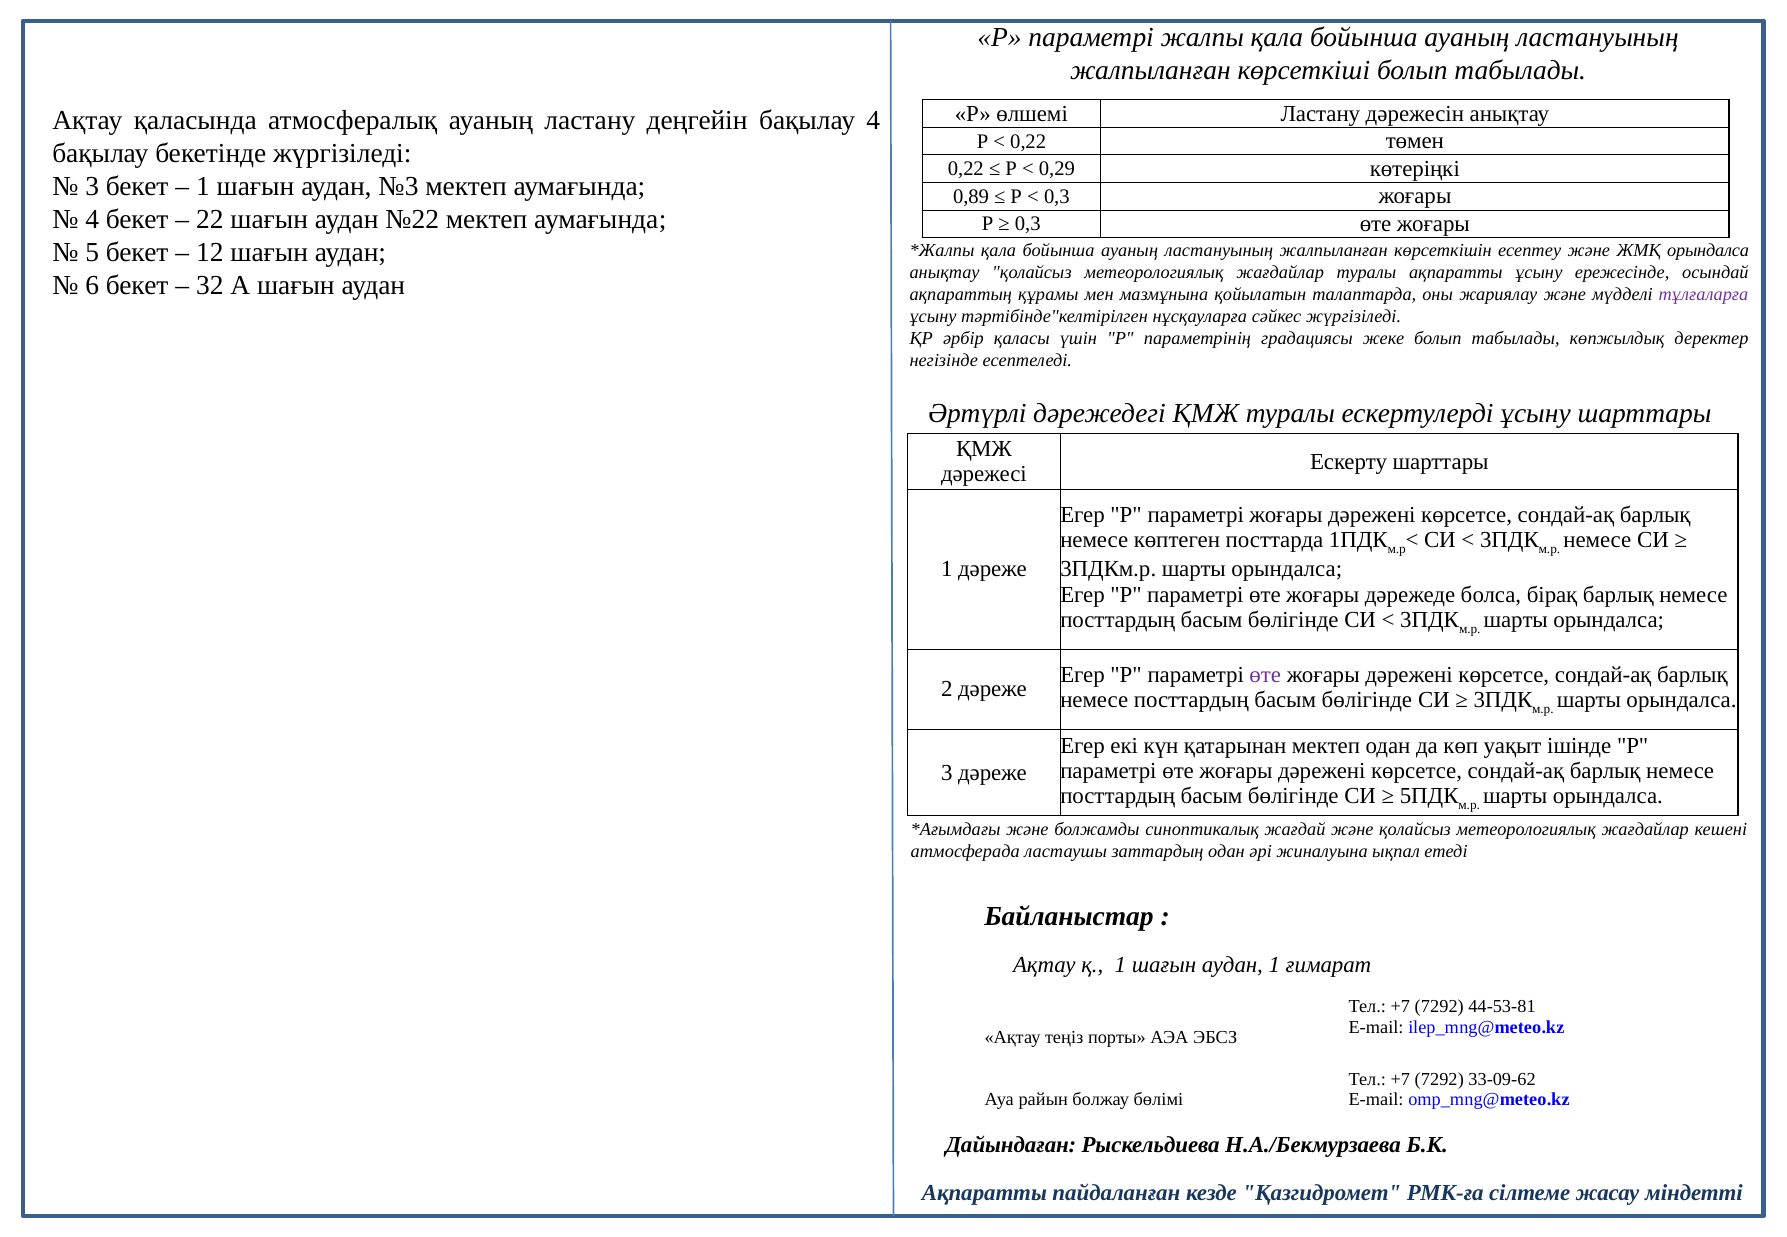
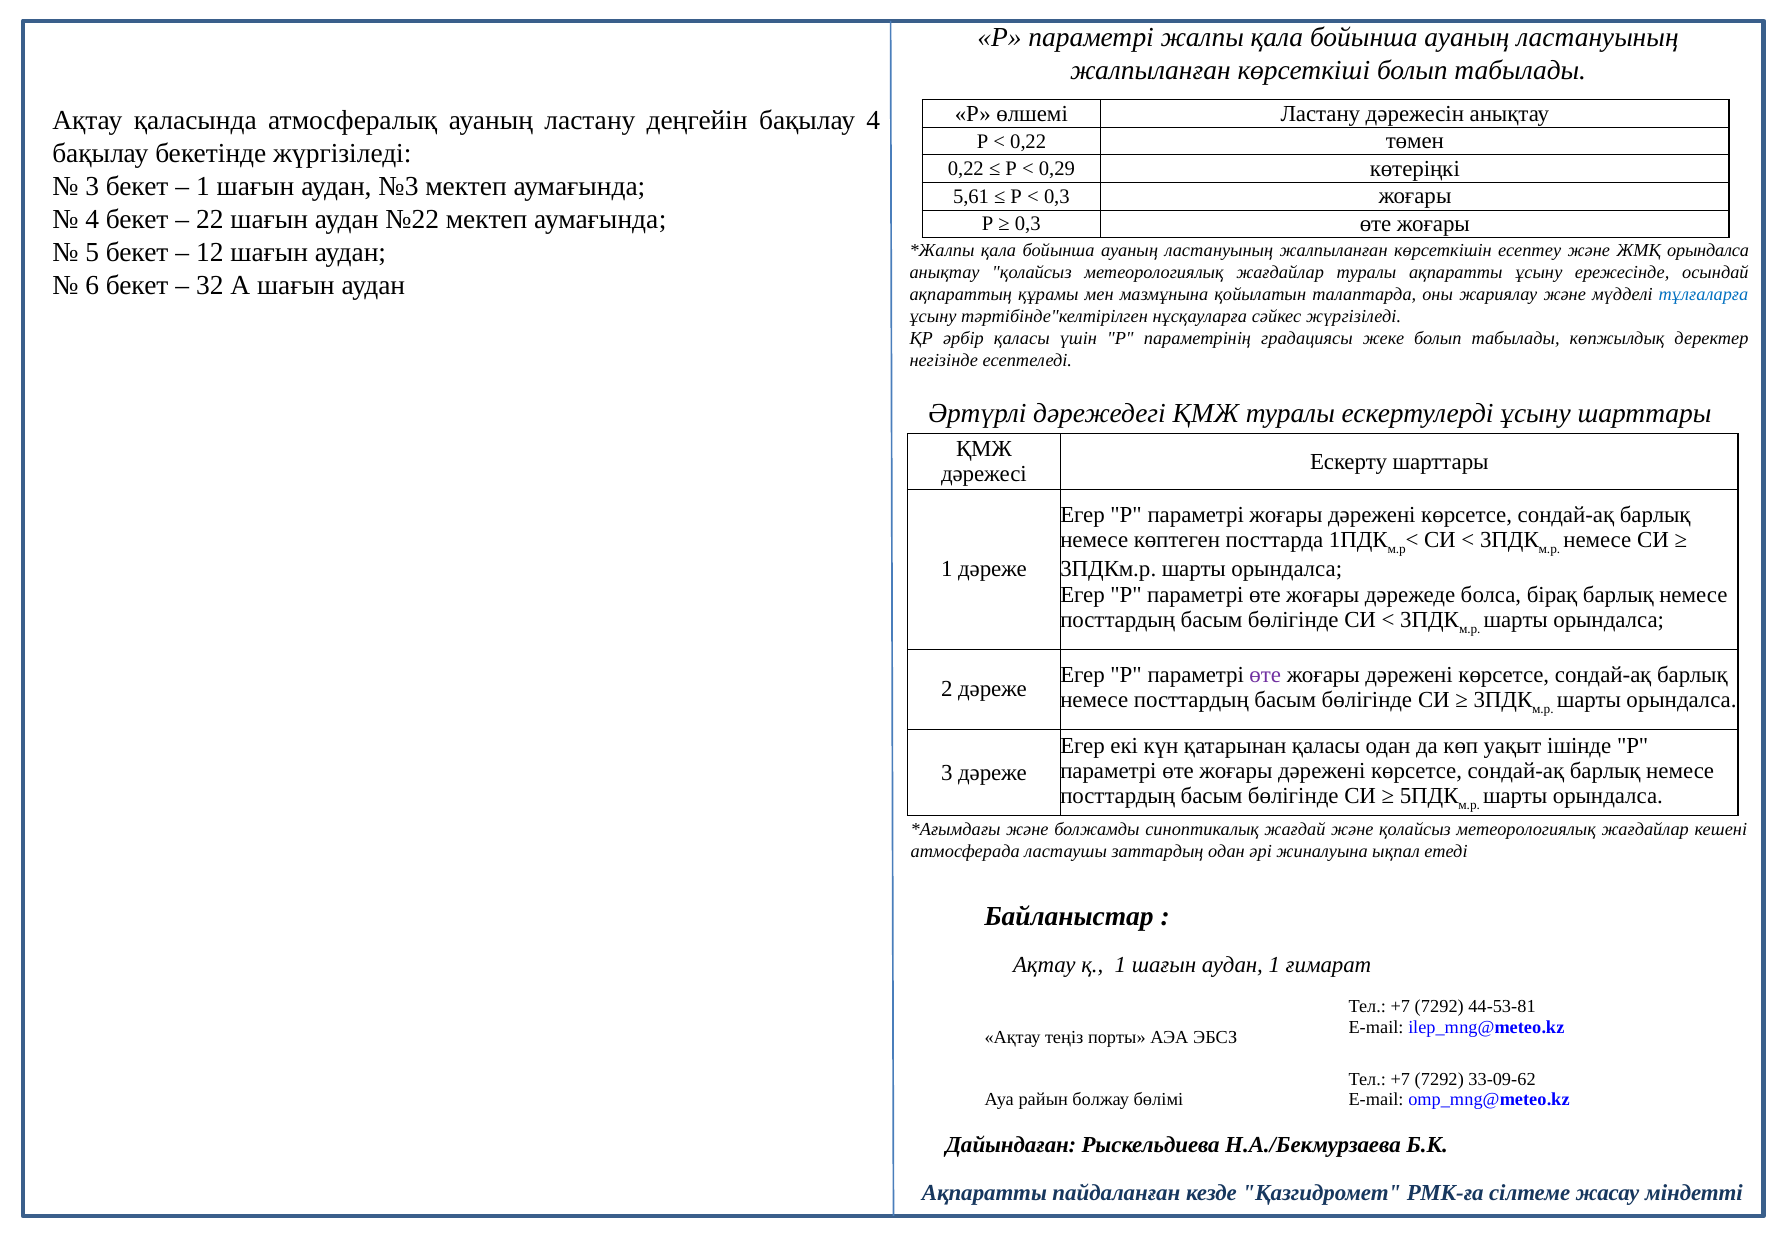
0,89: 0,89 -> 5,61
тұлғаларға colour: purple -> blue
қатарынан мектеп: мектеп -> қаласы
